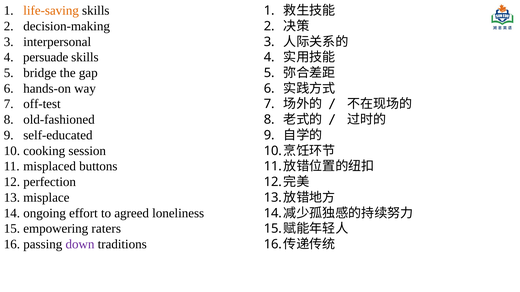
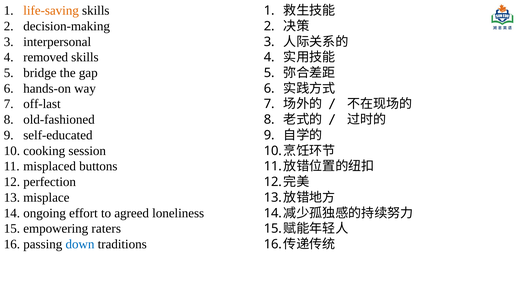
persuade: persuade -> removed
off-test: off-test -> off-last
down colour: purple -> blue
